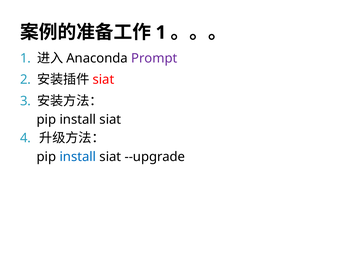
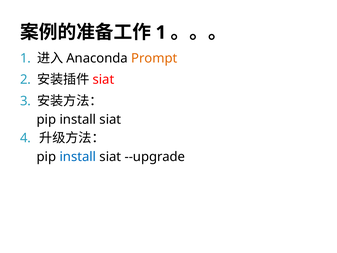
Prompt colour: purple -> orange
